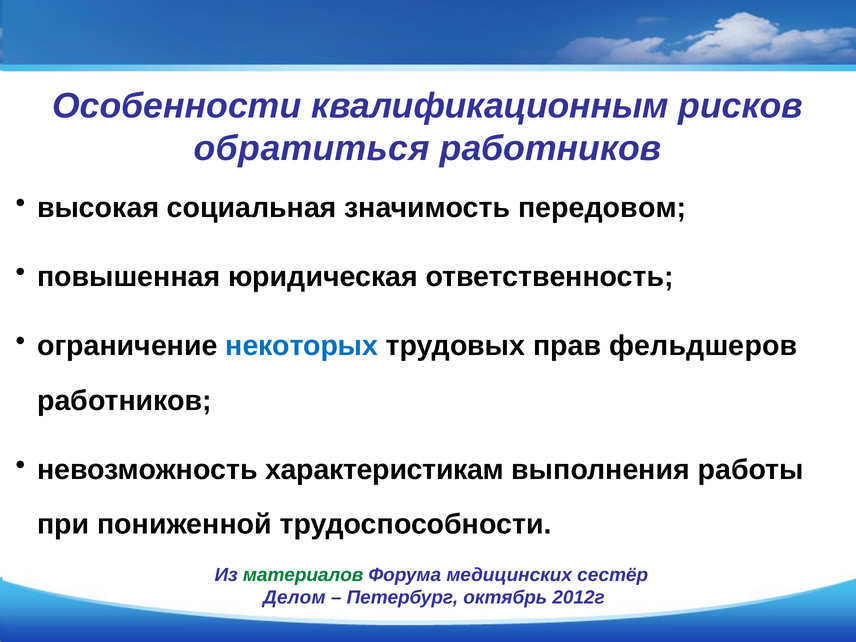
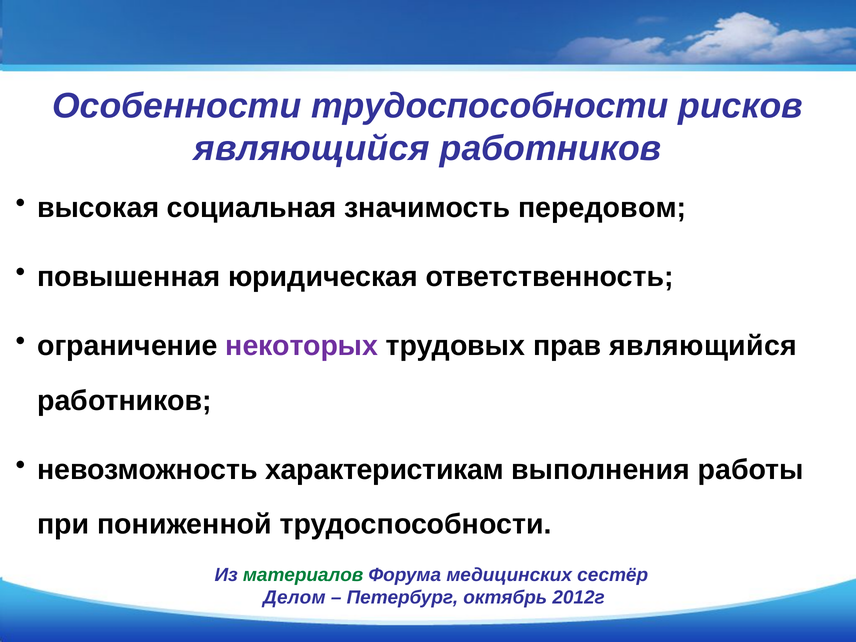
Особенности квалификационным: квалификационным -> трудоспособности
обратиться at (312, 149): обратиться -> являющийся
некоторых colour: blue -> purple
прав фельдшеров: фельдшеров -> являющийся
